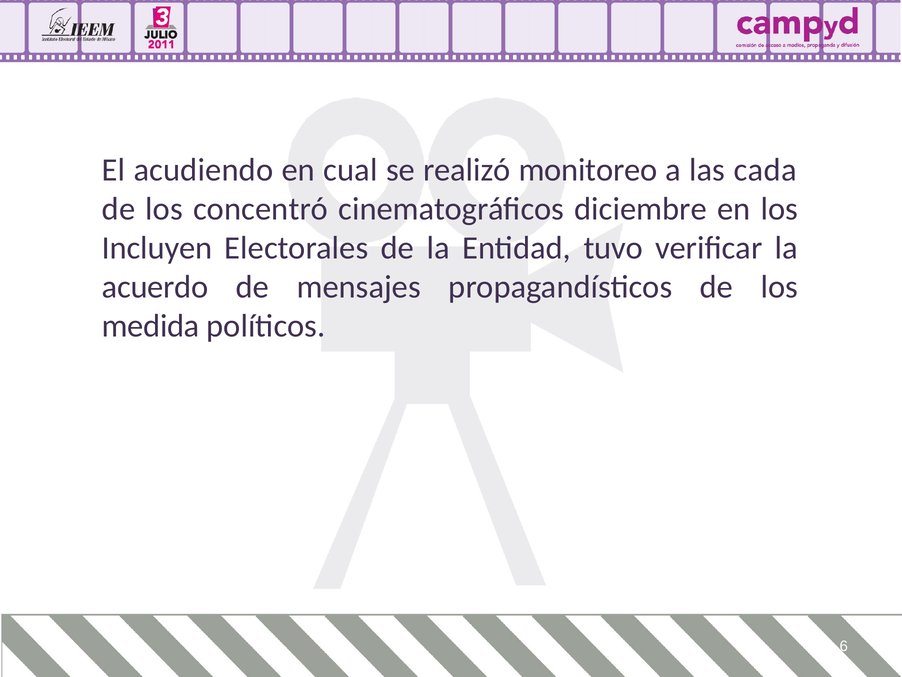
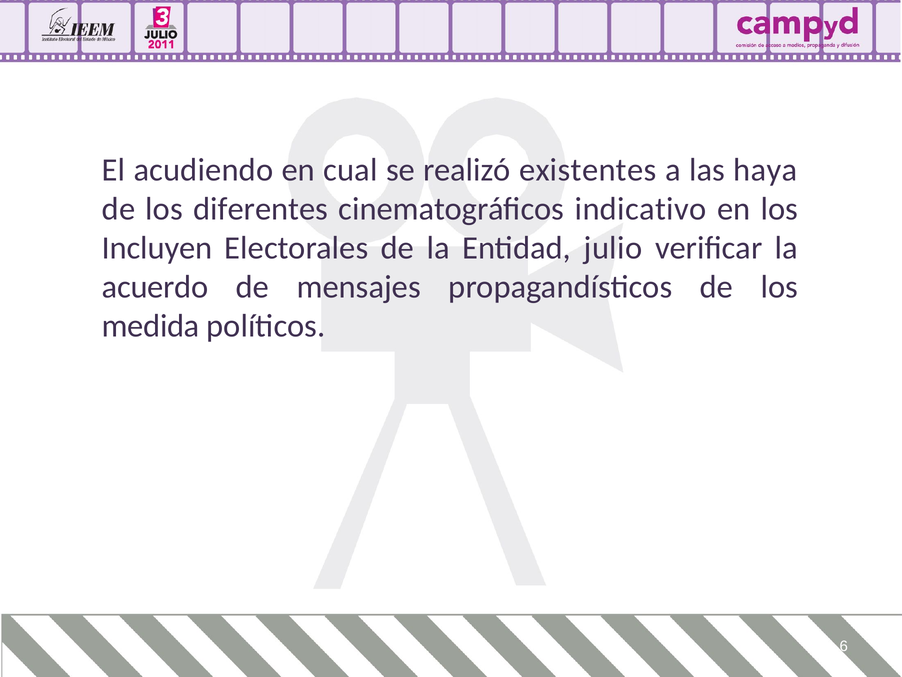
monitoreo: monitoreo -> existentes
cada: cada -> haya
concentró: concentró -> diferentes
diciembre: diciembre -> indicativo
tuvo: tuvo -> julio
